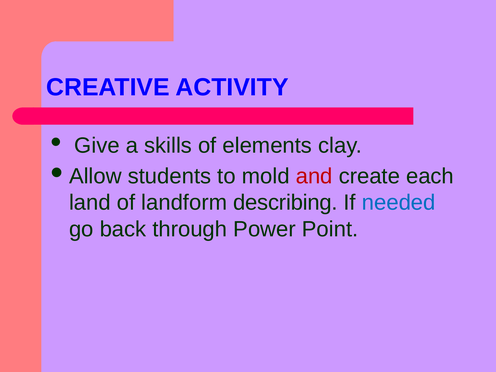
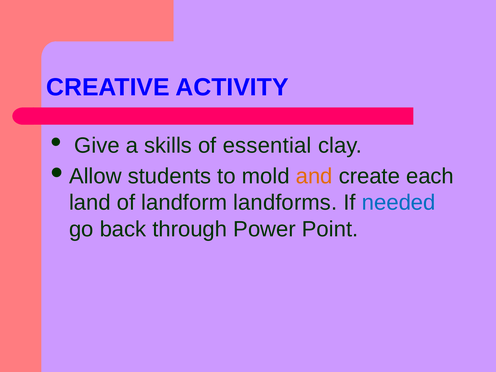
elements: elements -> essential
and colour: red -> orange
describing: describing -> landforms
